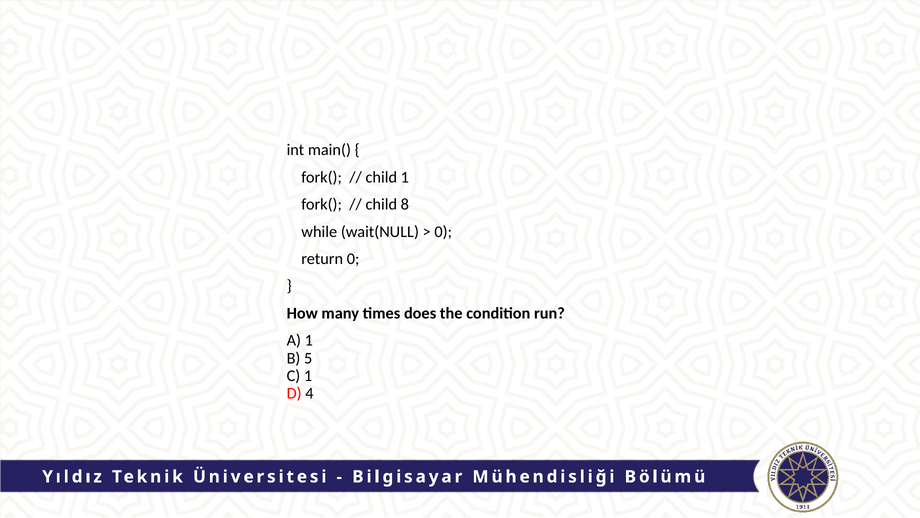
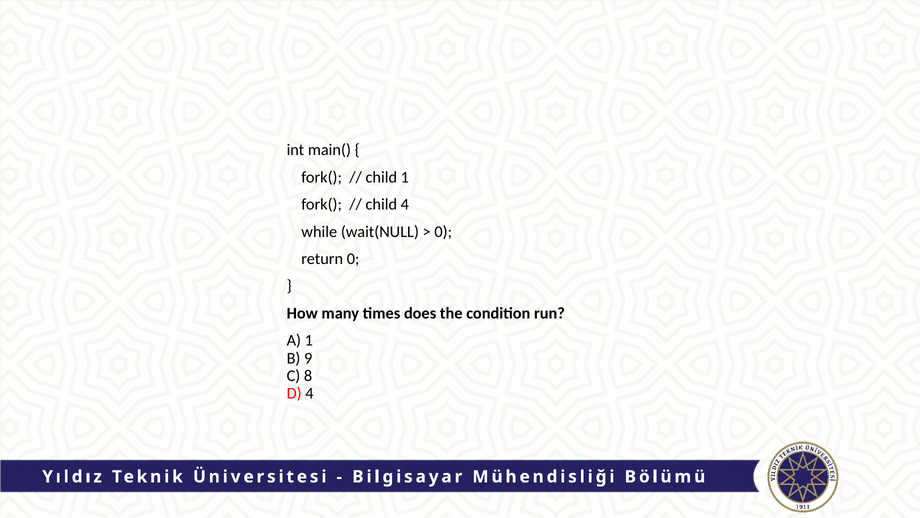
child 8: 8 -> 4
5: 5 -> 9
C 1: 1 -> 8
